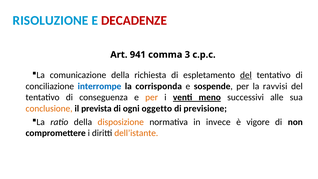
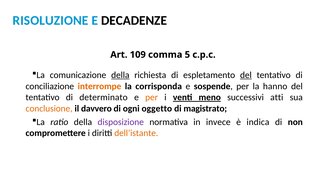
DECADENZE colour: red -> black
941: 941 -> 109
3: 3 -> 5
della at (120, 75) underline: none -> present
interrompe colour: blue -> orange
ravvisi: ravvisi -> hanno
conseguenza: conseguenza -> determinato
alle: alle -> atti
prevista: prevista -> davvero
previsione: previsione -> magistrato
disposizione colour: orange -> purple
vigore: vigore -> indica
